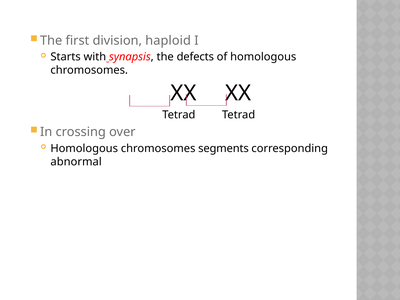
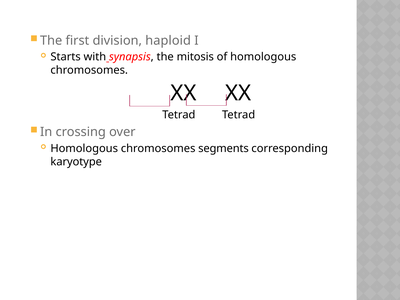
defects: defects -> mitosis
abnormal: abnormal -> karyotype
